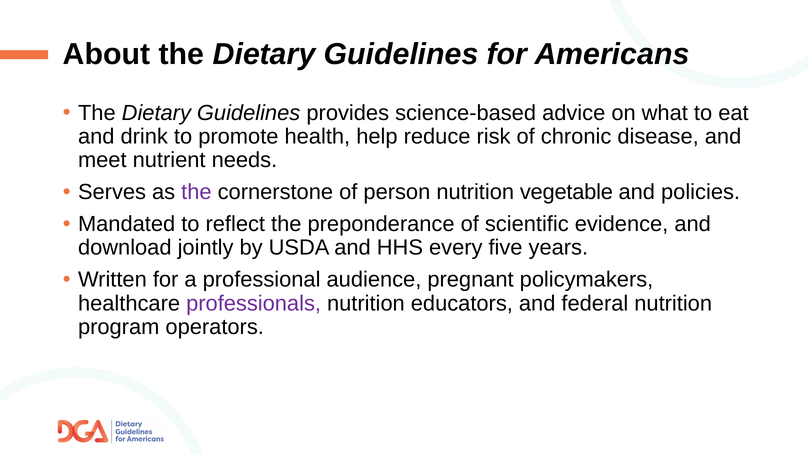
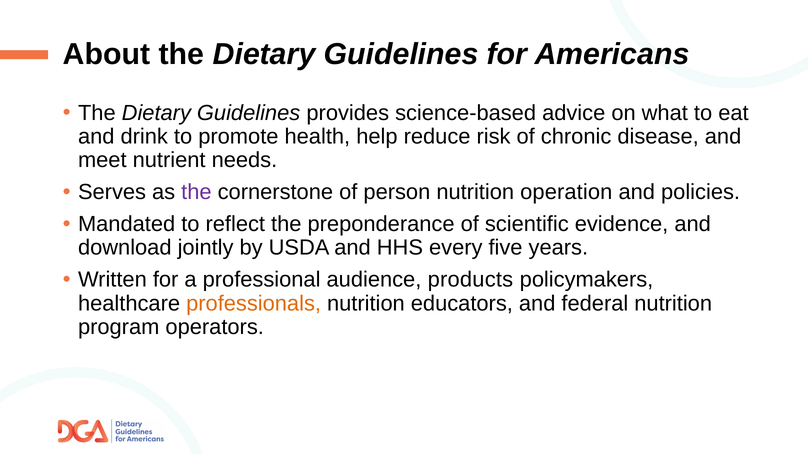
vegetable: vegetable -> operation
pregnant: pregnant -> products
professionals colour: purple -> orange
